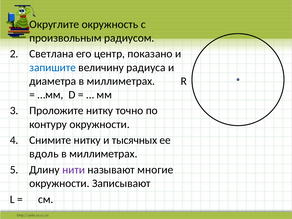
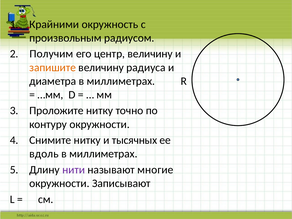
Округлите: Округлите -> Крайними
Светлана: Светлана -> Получим
центр показано: показано -> величину
запишите colour: blue -> orange
